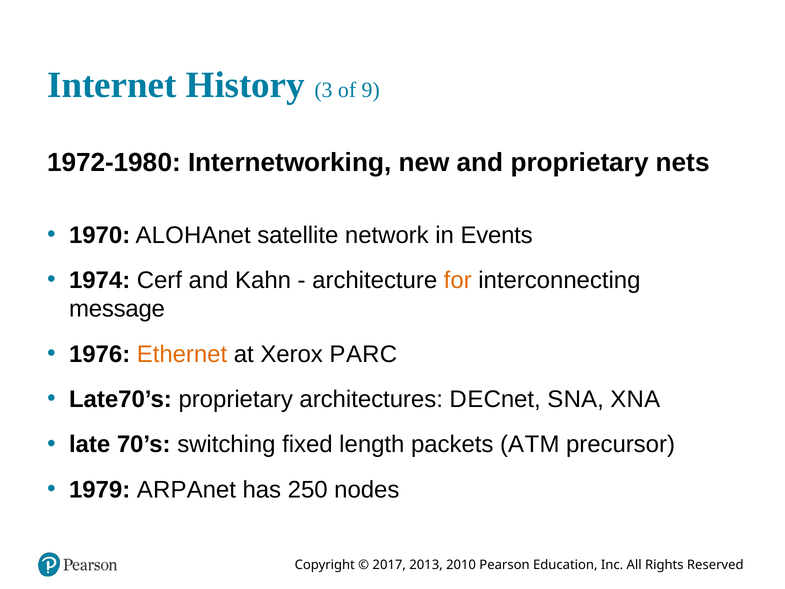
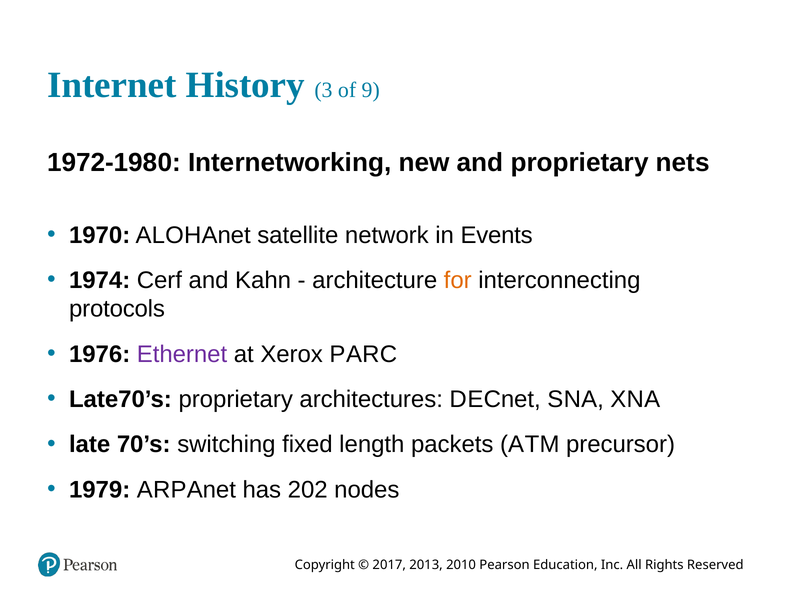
message: message -> protocols
Ethernet colour: orange -> purple
250: 250 -> 202
